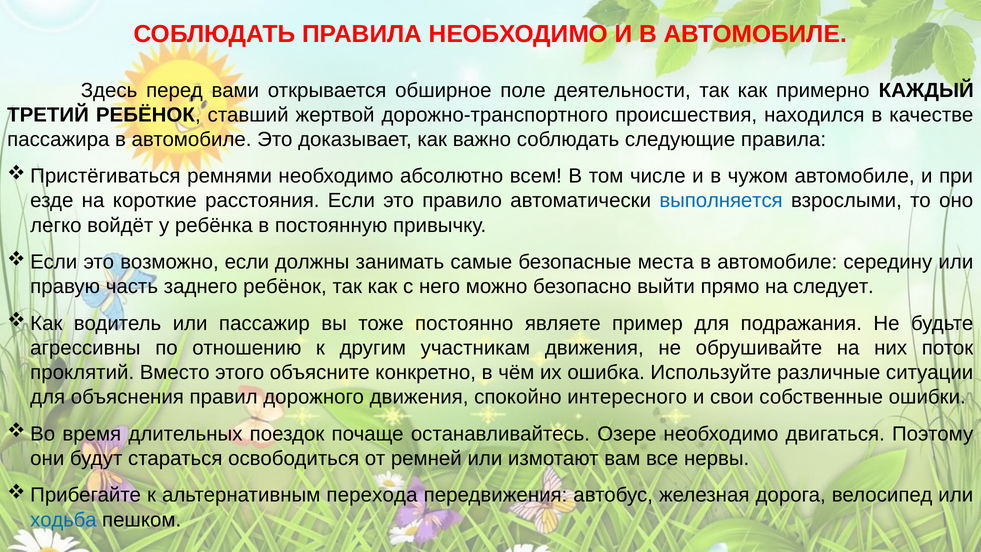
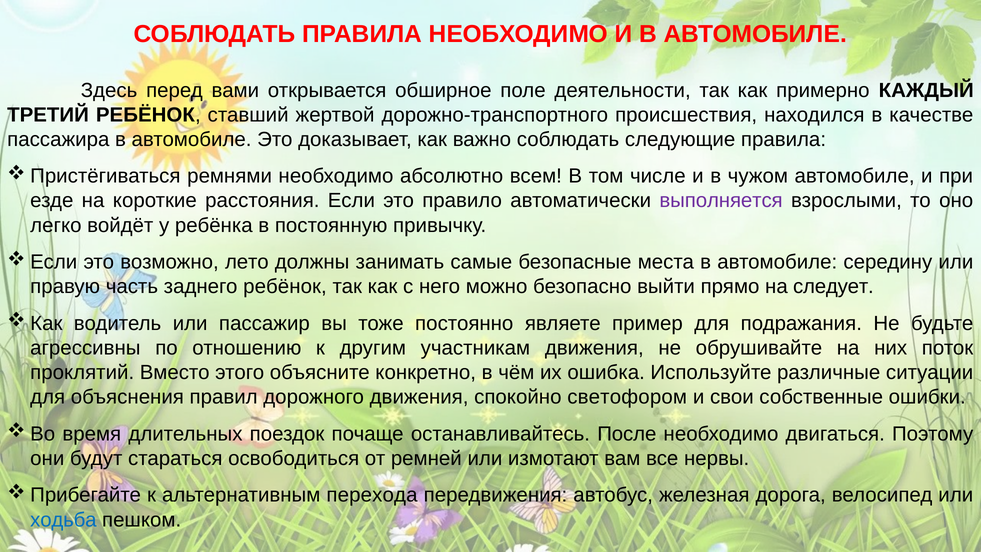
выполняется colour: blue -> purple
возможно если: если -> лето
интересного: интересного -> светофором
Озере: Озере -> После
